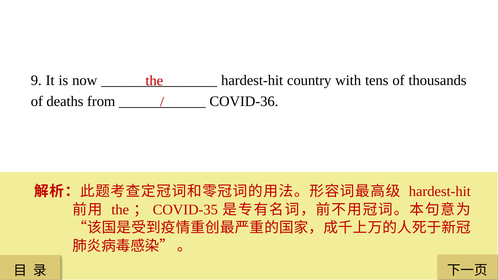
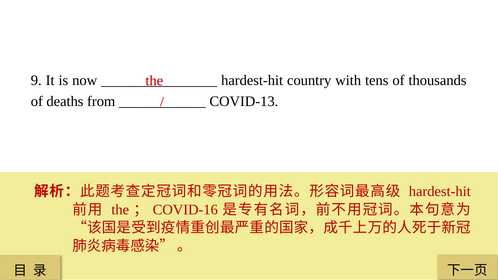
COVID-36: COVID-36 -> COVID-13
COVID-35: COVID-35 -> COVID-16
